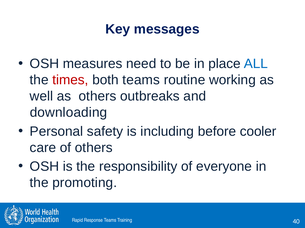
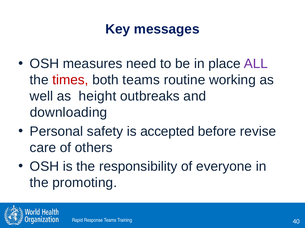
ALL colour: blue -> purple
as others: others -> height
including: including -> accepted
cooler: cooler -> revise
